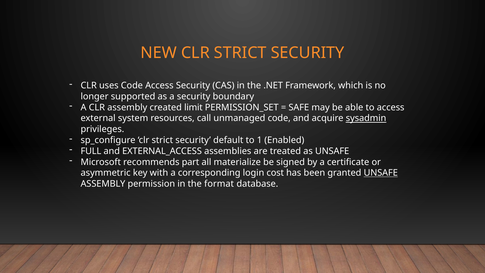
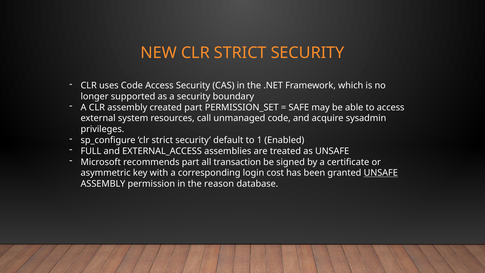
created limit: limit -> part
sysadmin underline: present -> none
materialize: materialize -> transaction
format: format -> reason
